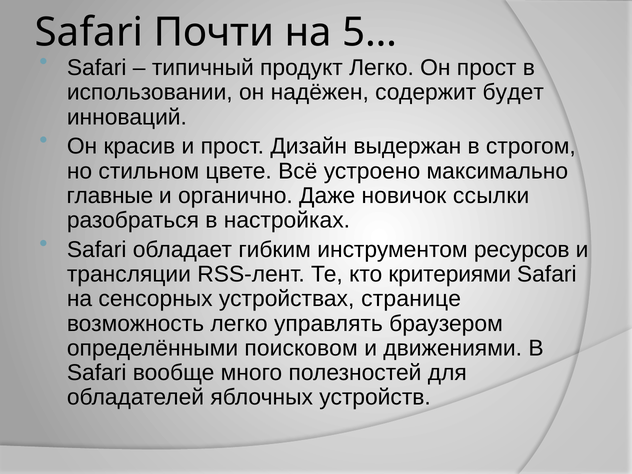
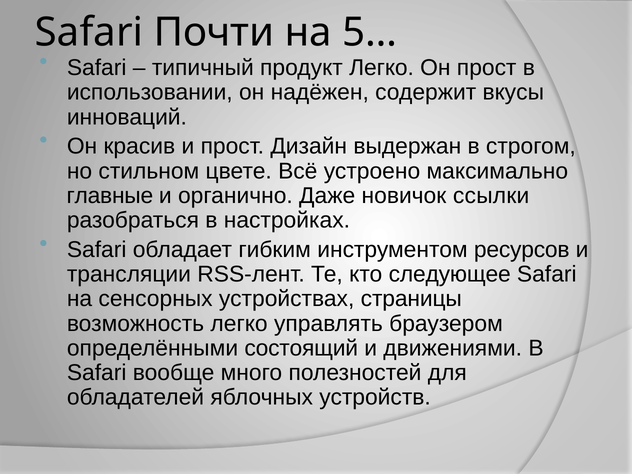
будет: будет -> вкусы
критериями: критериями -> следующее
странице: странице -> страницы
поисковом: поисковом -> состоящий
